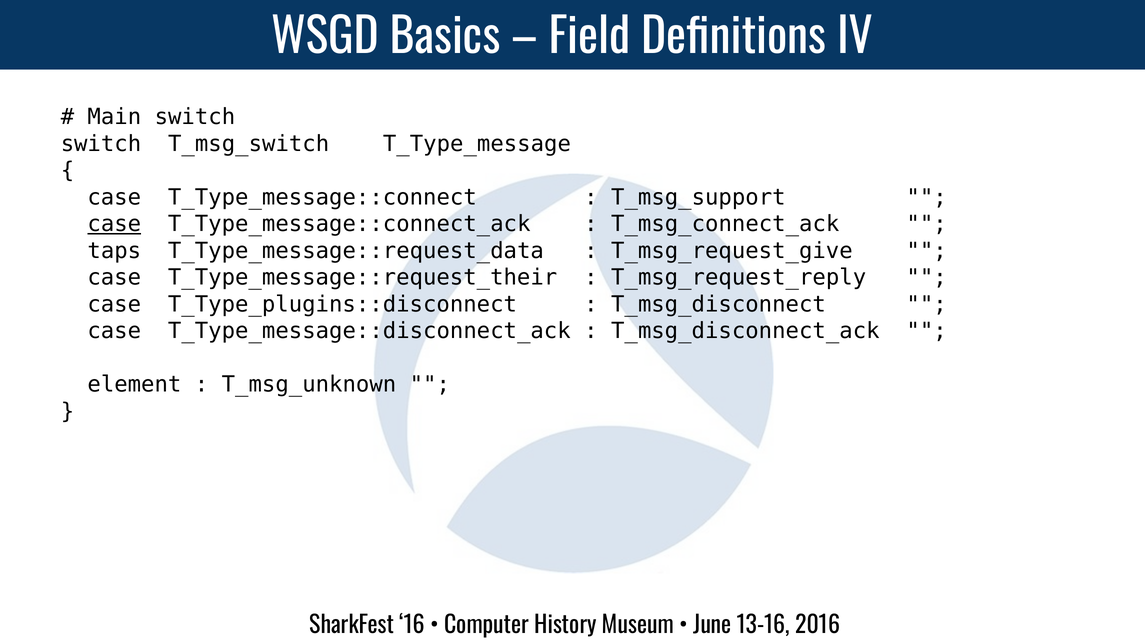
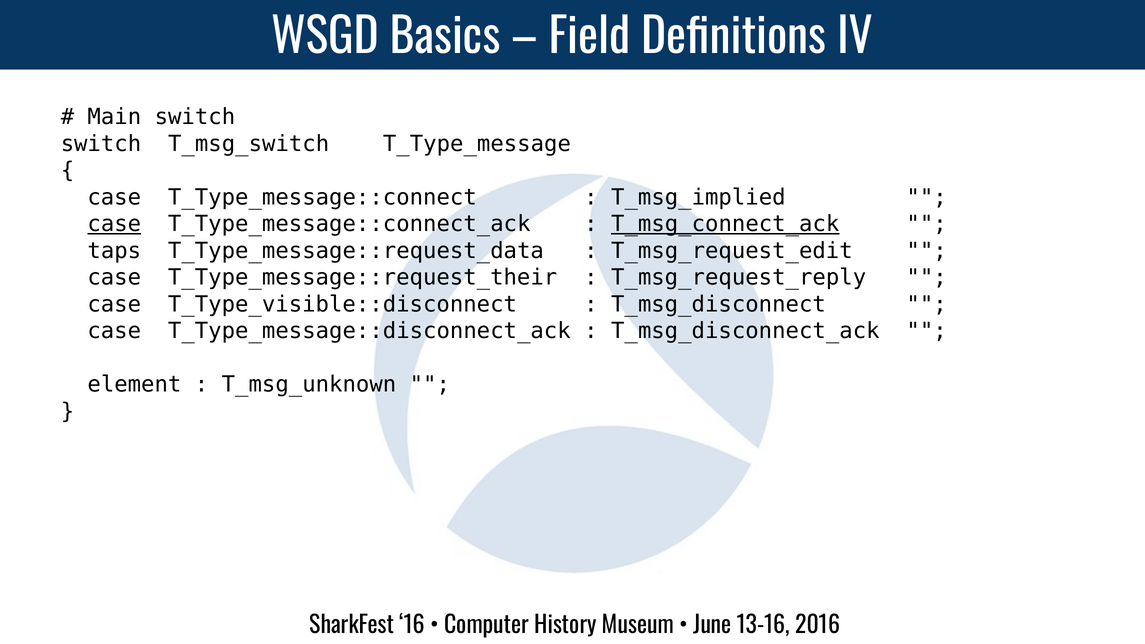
T_msg_support: T_msg_support -> T_msg_implied
T_msg_connect_ack underline: none -> present
T_msg_request_give: T_msg_request_give -> T_msg_request_edit
T_Type_plugins::disconnect: T_Type_plugins::disconnect -> T_Type_visible::disconnect
